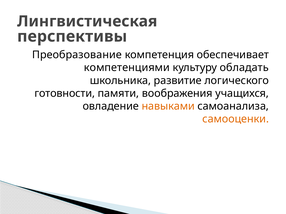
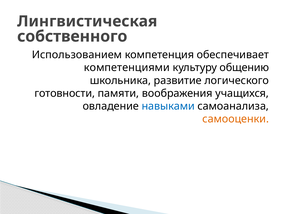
перспективы: перспективы -> собственного
Преобразование: Преобразование -> Использованием
обладать: обладать -> общению
навыками colour: orange -> blue
